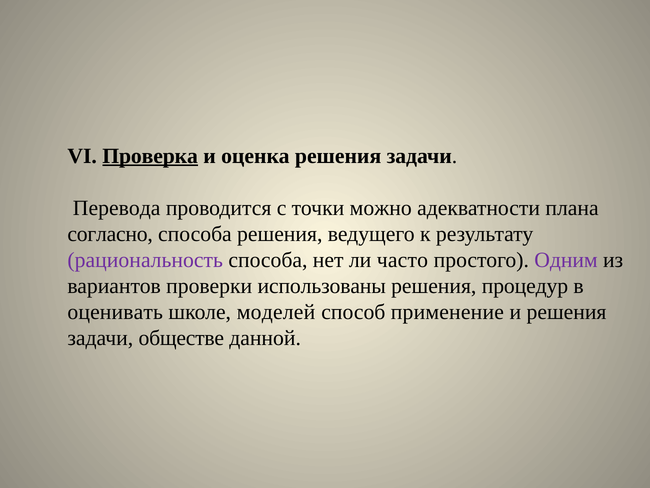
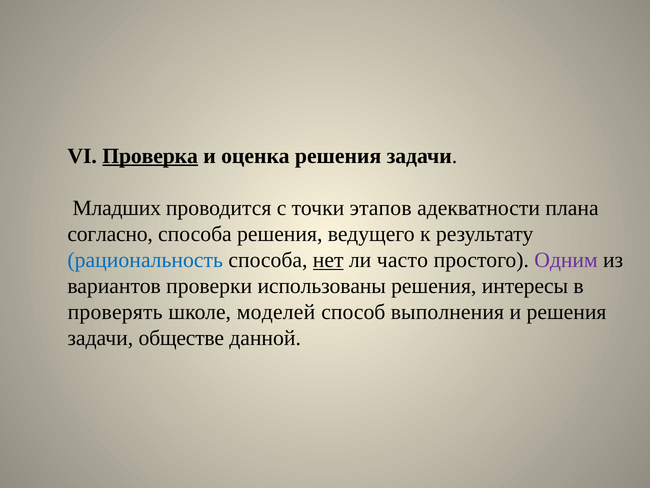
Перевода: Перевода -> Младших
можно: можно -> этапов
рациональность colour: purple -> blue
нет underline: none -> present
процедур: процедур -> интересы
оценивать: оценивать -> проверять
применение: применение -> выполнения
